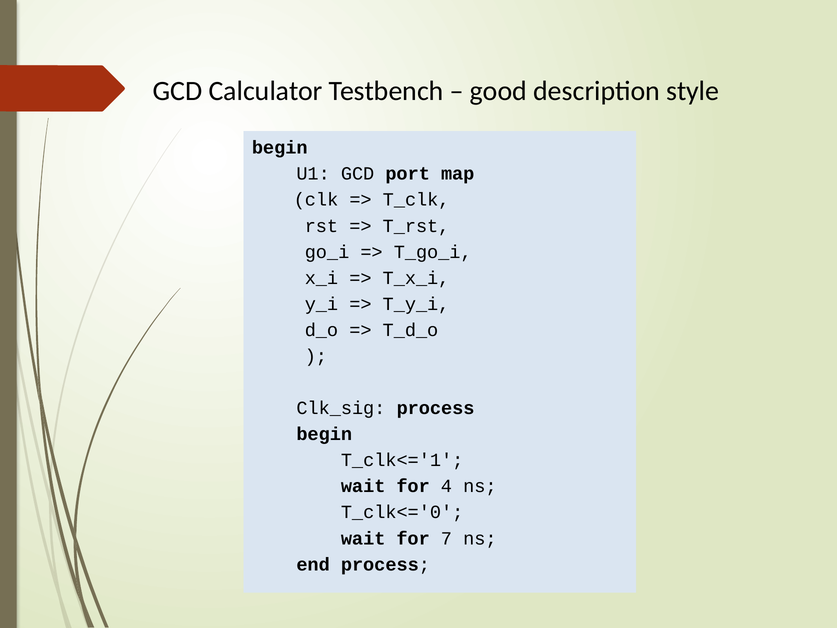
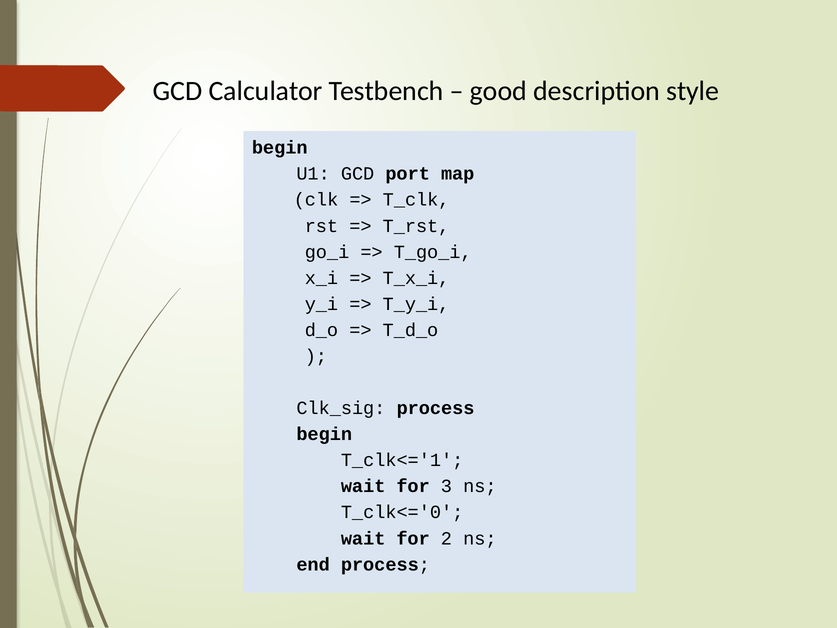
4: 4 -> 3
7: 7 -> 2
